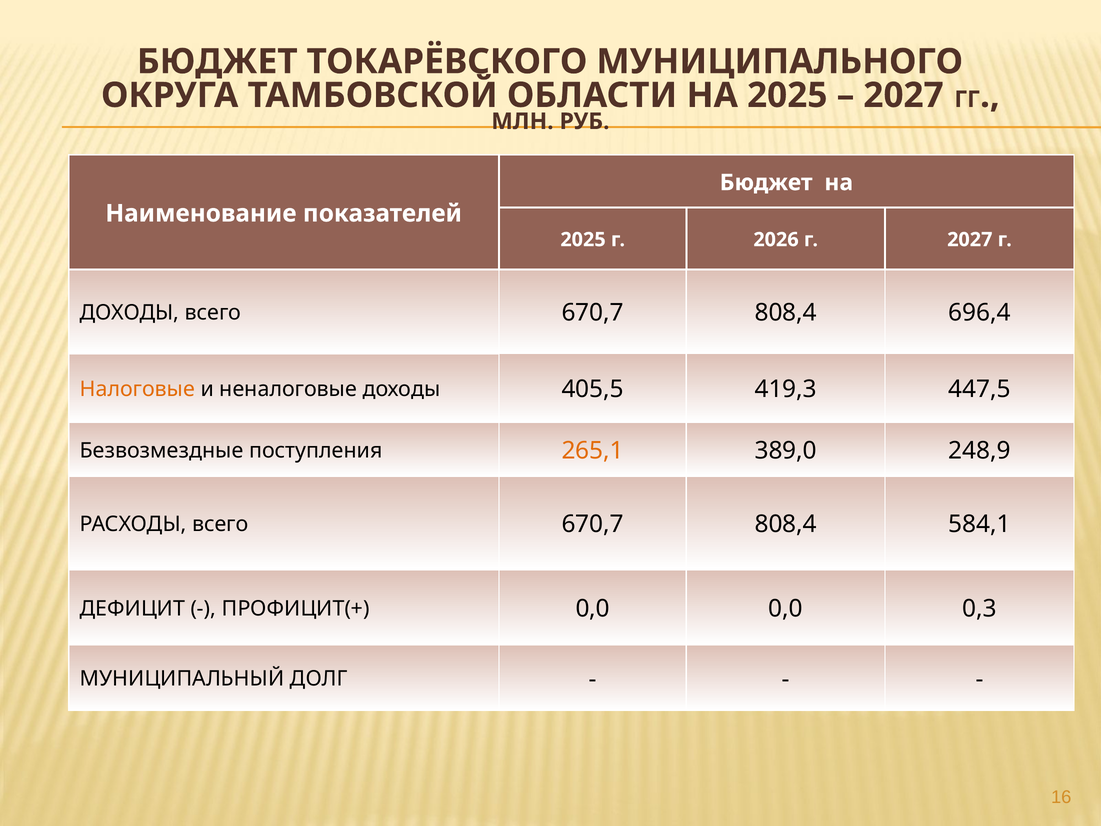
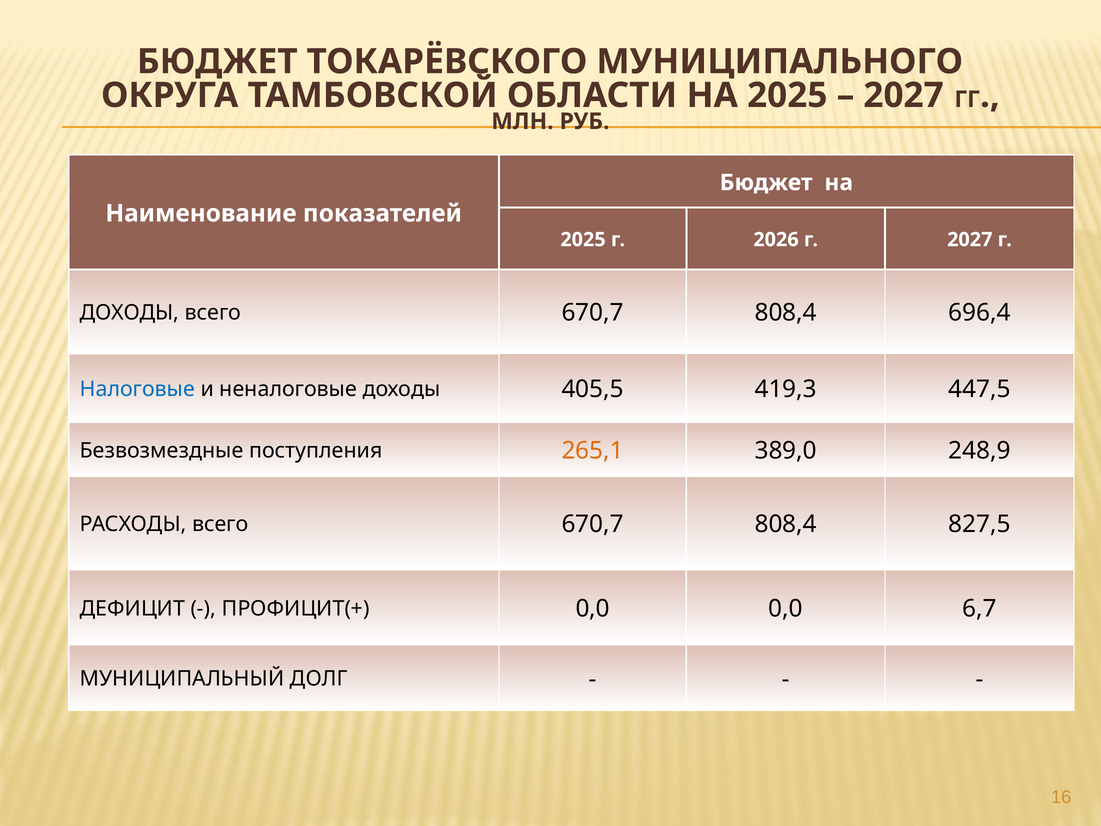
Налоговые colour: orange -> blue
584,1: 584,1 -> 827,5
0,3: 0,3 -> 6,7
